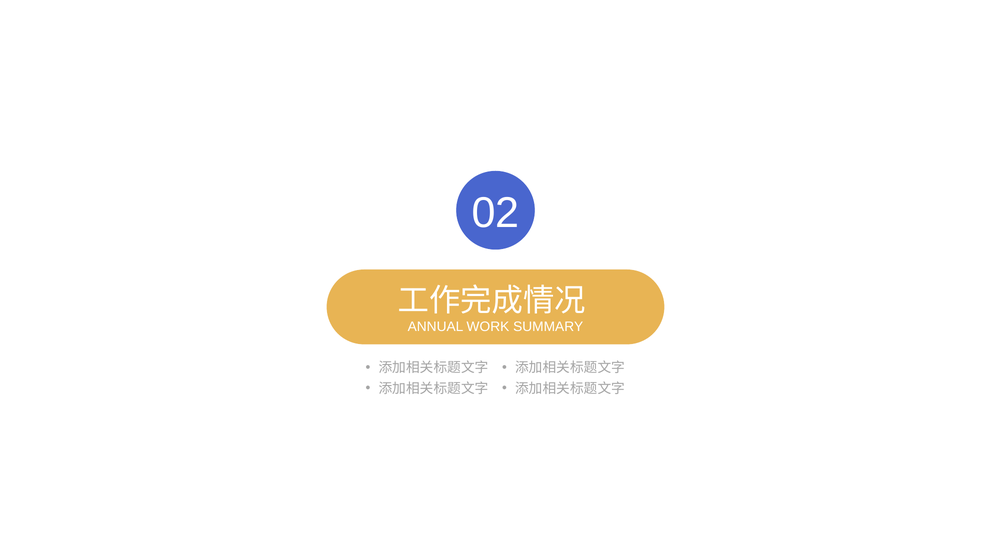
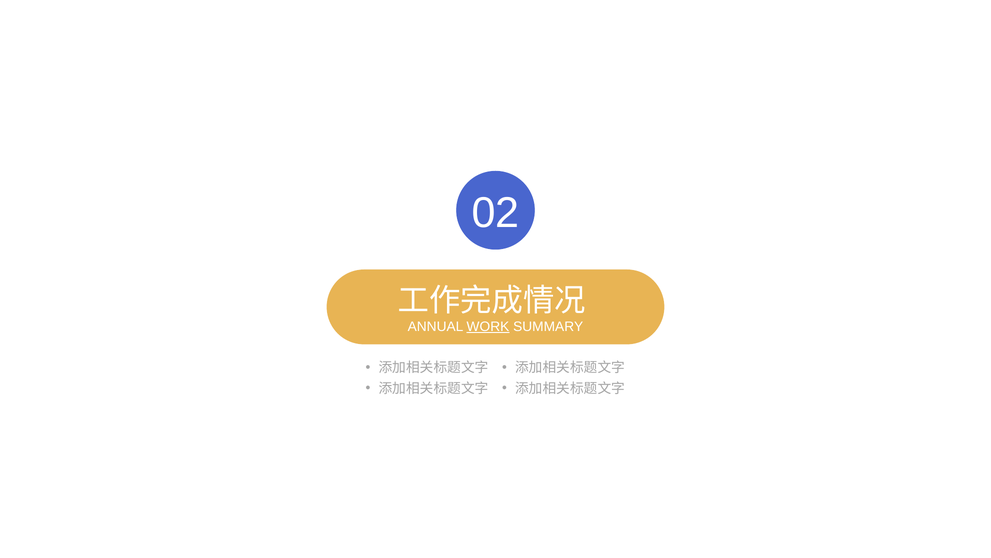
WORK underline: none -> present
